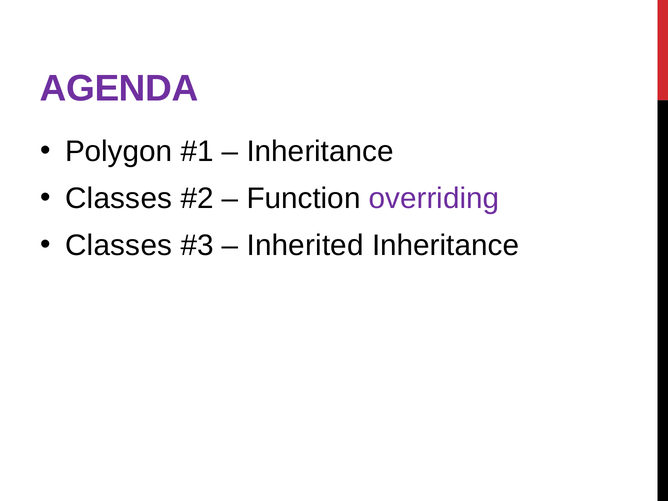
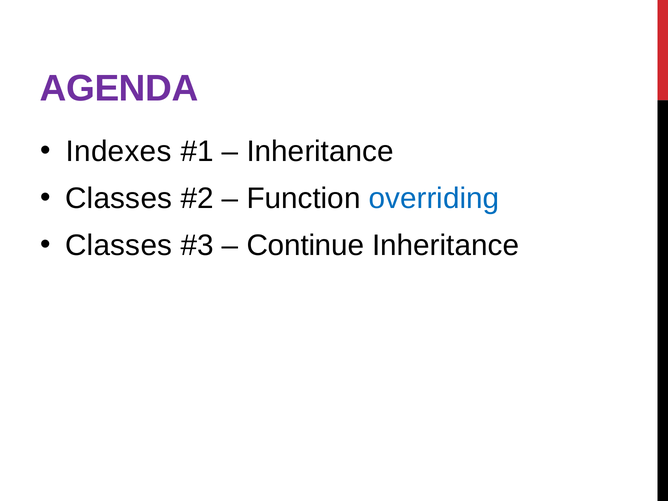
Polygon: Polygon -> Indexes
overriding colour: purple -> blue
Inherited: Inherited -> Continue
